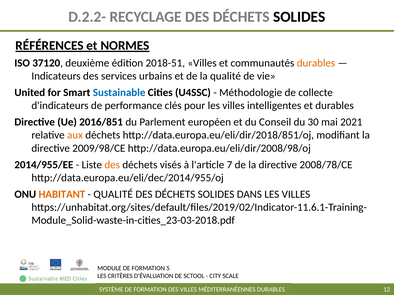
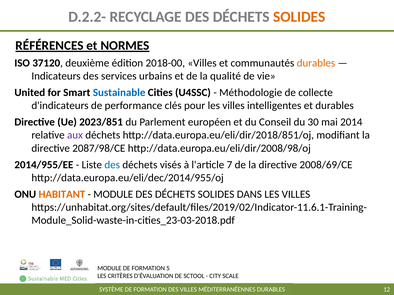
SOLIDES at (299, 17) colour: black -> orange
2018-51: 2018-51 -> 2018-00
2016/851: 2016/851 -> 2023/851
2021: 2021 -> 2014
aux colour: orange -> purple
2009/98/CE: 2009/98/CE -> 2087/98/CE
des at (112, 165) colour: orange -> blue
2008/78/CE: 2008/78/CE -> 2008/69/CE
QUALITÉ at (113, 194): QUALITÉ -> MODULE
